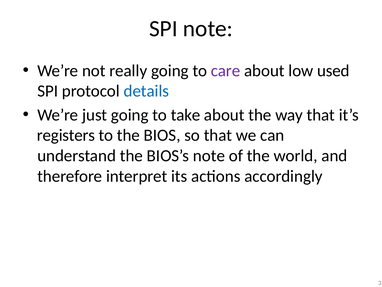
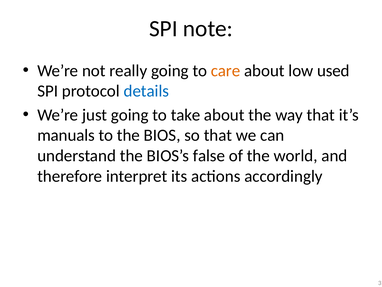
care colour: purple -> orange
registers: registers -> manuals
BIOS’s note: note -> false
